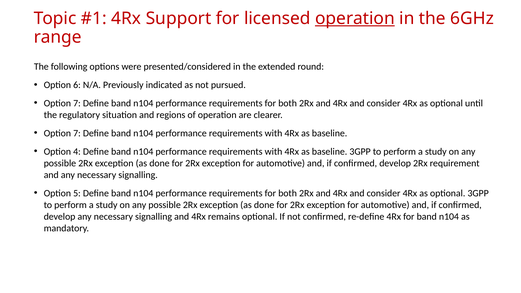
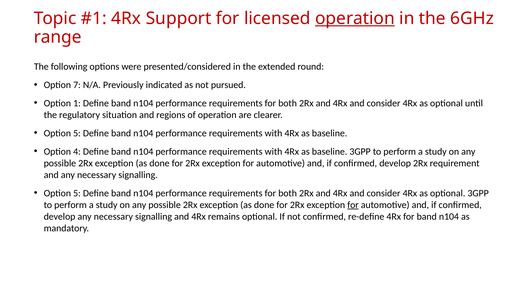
6: 6 -> 7
7 at (77, 103): 7 -> 1
7 at (77, 133): 7 -> 5
for at (353, 205) underline: none -> present
